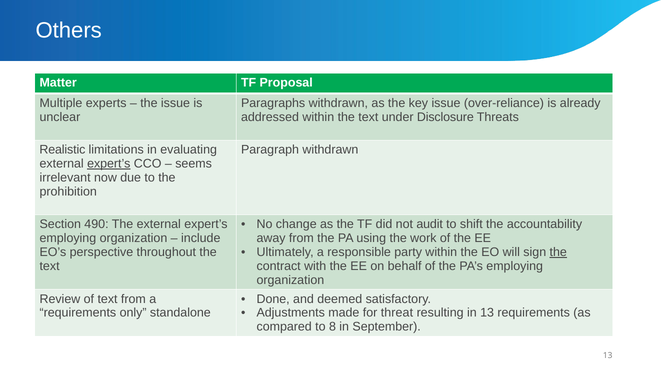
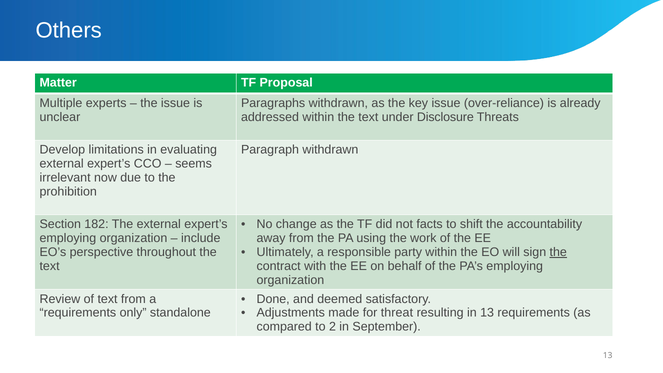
Realistic: Realistic -> Develop
expert’s at (109, 164) underline: present -> none
490: 490 -> 182
audit: audit -> facts
8: 8 -> 2
